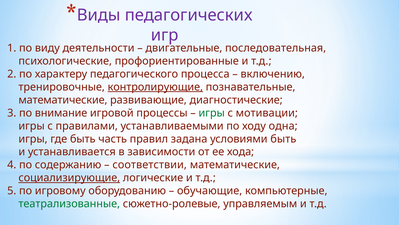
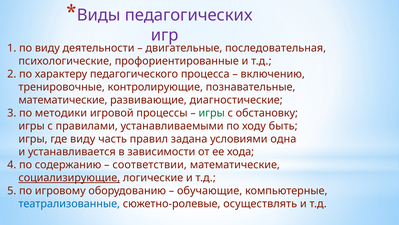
контролирующие underline: present -> none
внимание: внимание -> методики
мотивации: мотивации -> обстановку
одна: одна -> быть
где быть: быть -> виду
условиями быть: быть -> одна
театрализованные colour: green -> blue
управляемым: управляемым -> осуществлять
